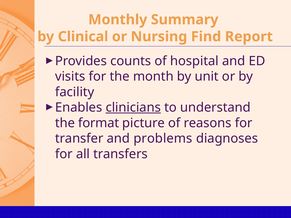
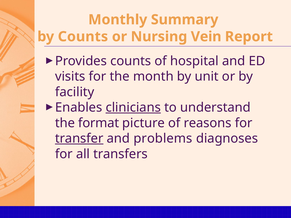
by Clinical: Clinical -> Counts
Find: Find -> Vein
transfer underline: none -> present
